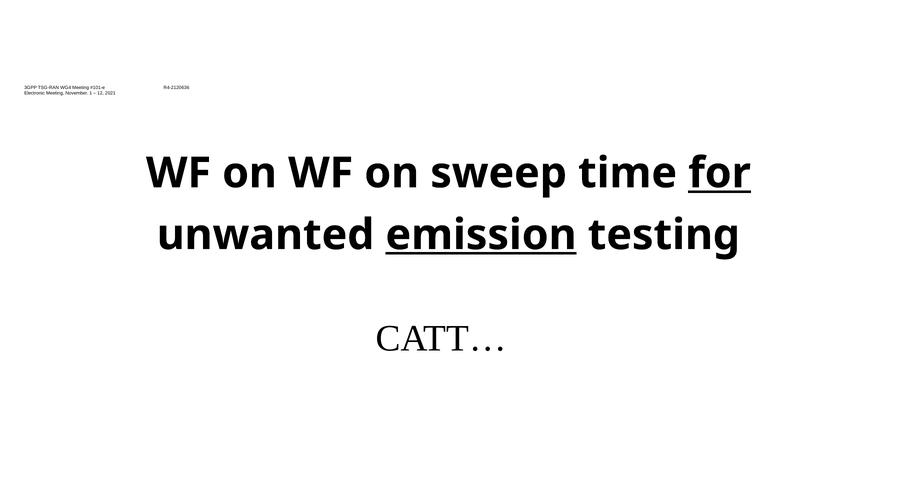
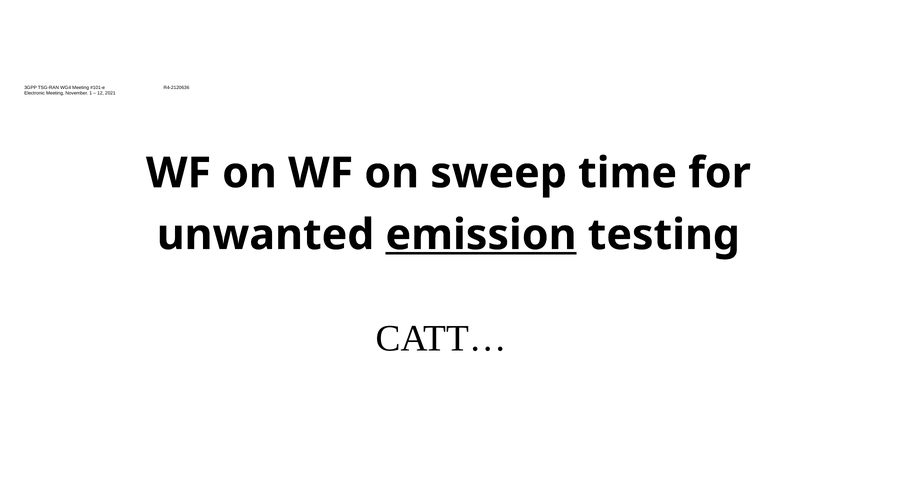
for underline: present -> none
